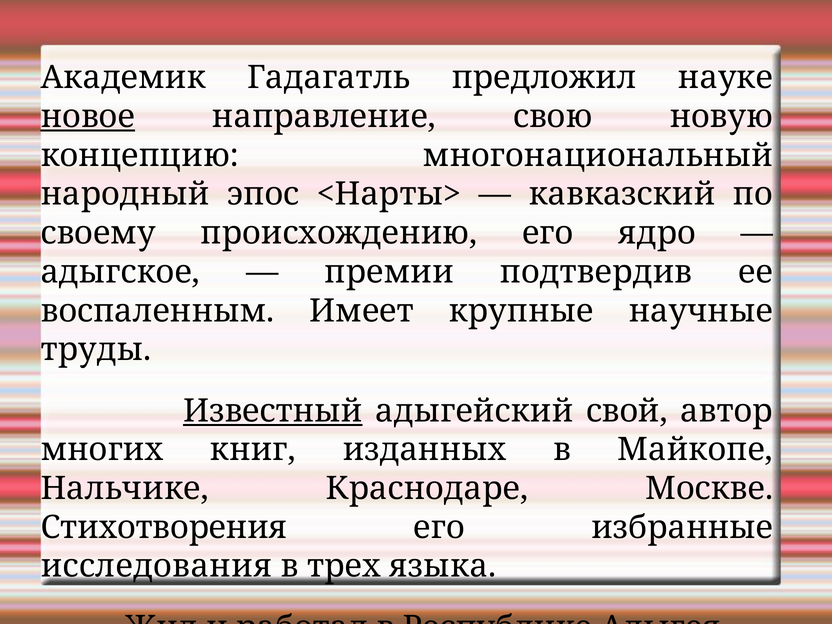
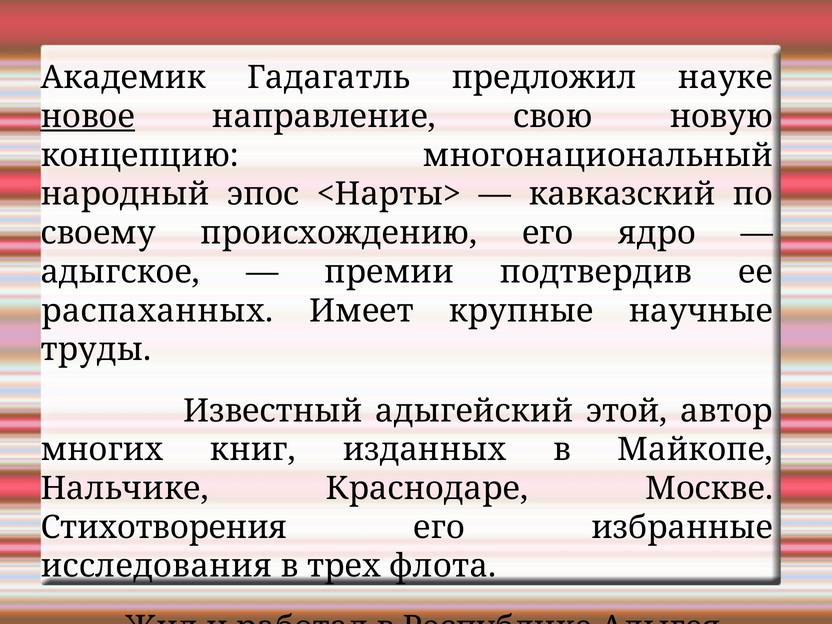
воспаленным: воспаленным -> распаханных
Известный underline: present -> none
свой: свой -> этой
языка: языка -> флота
